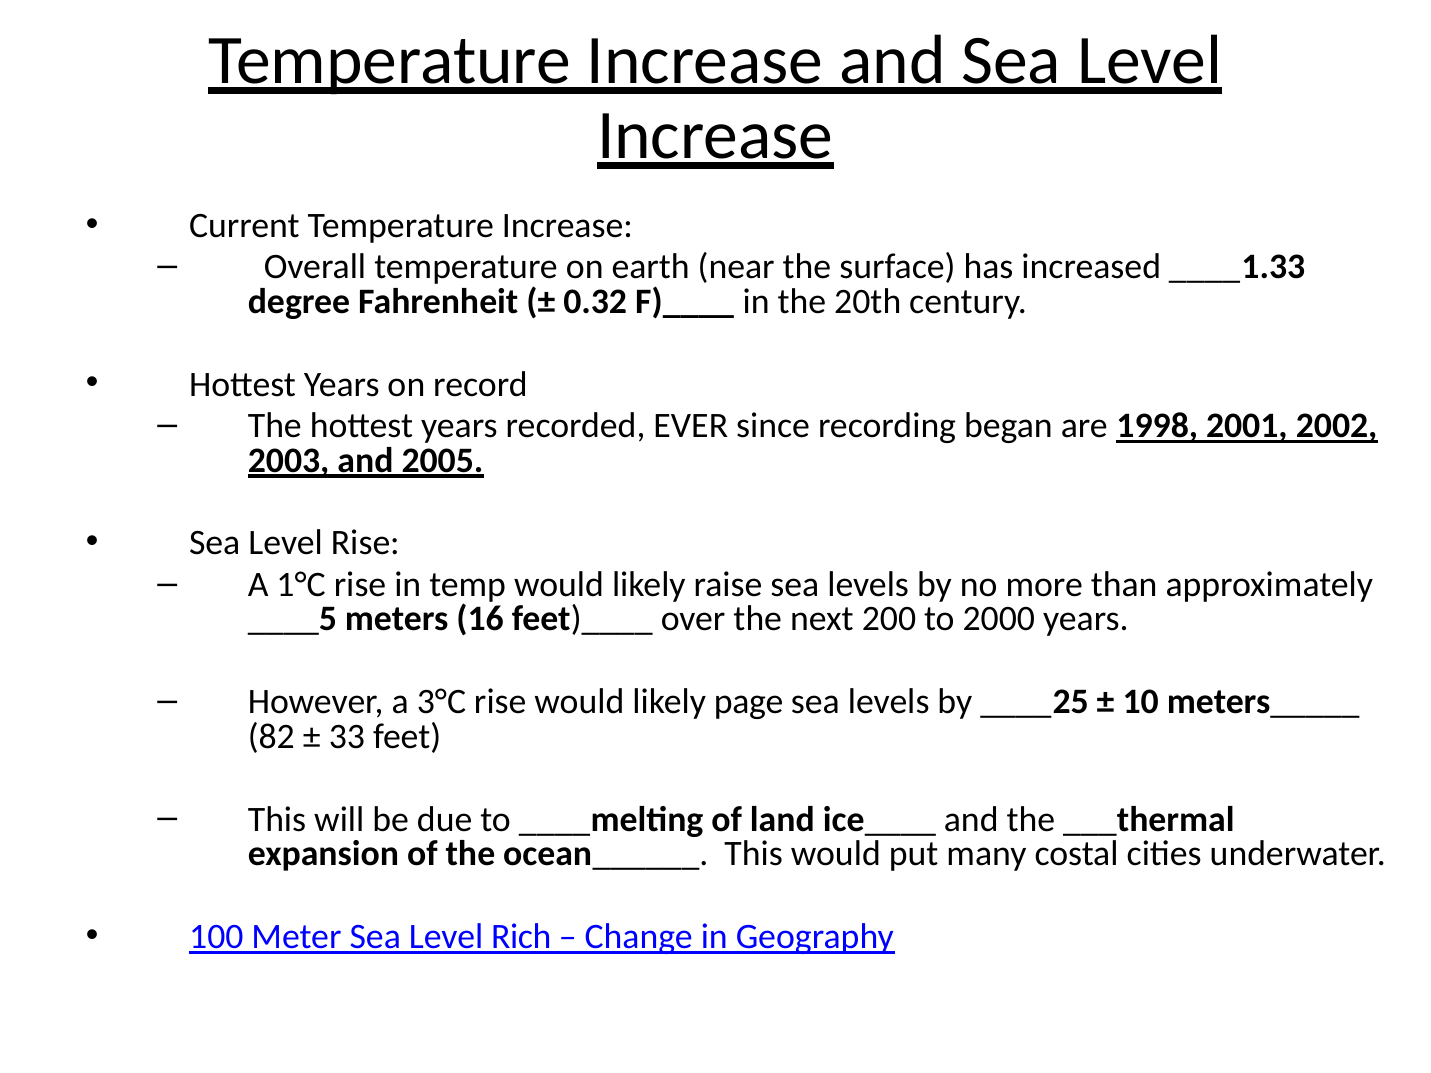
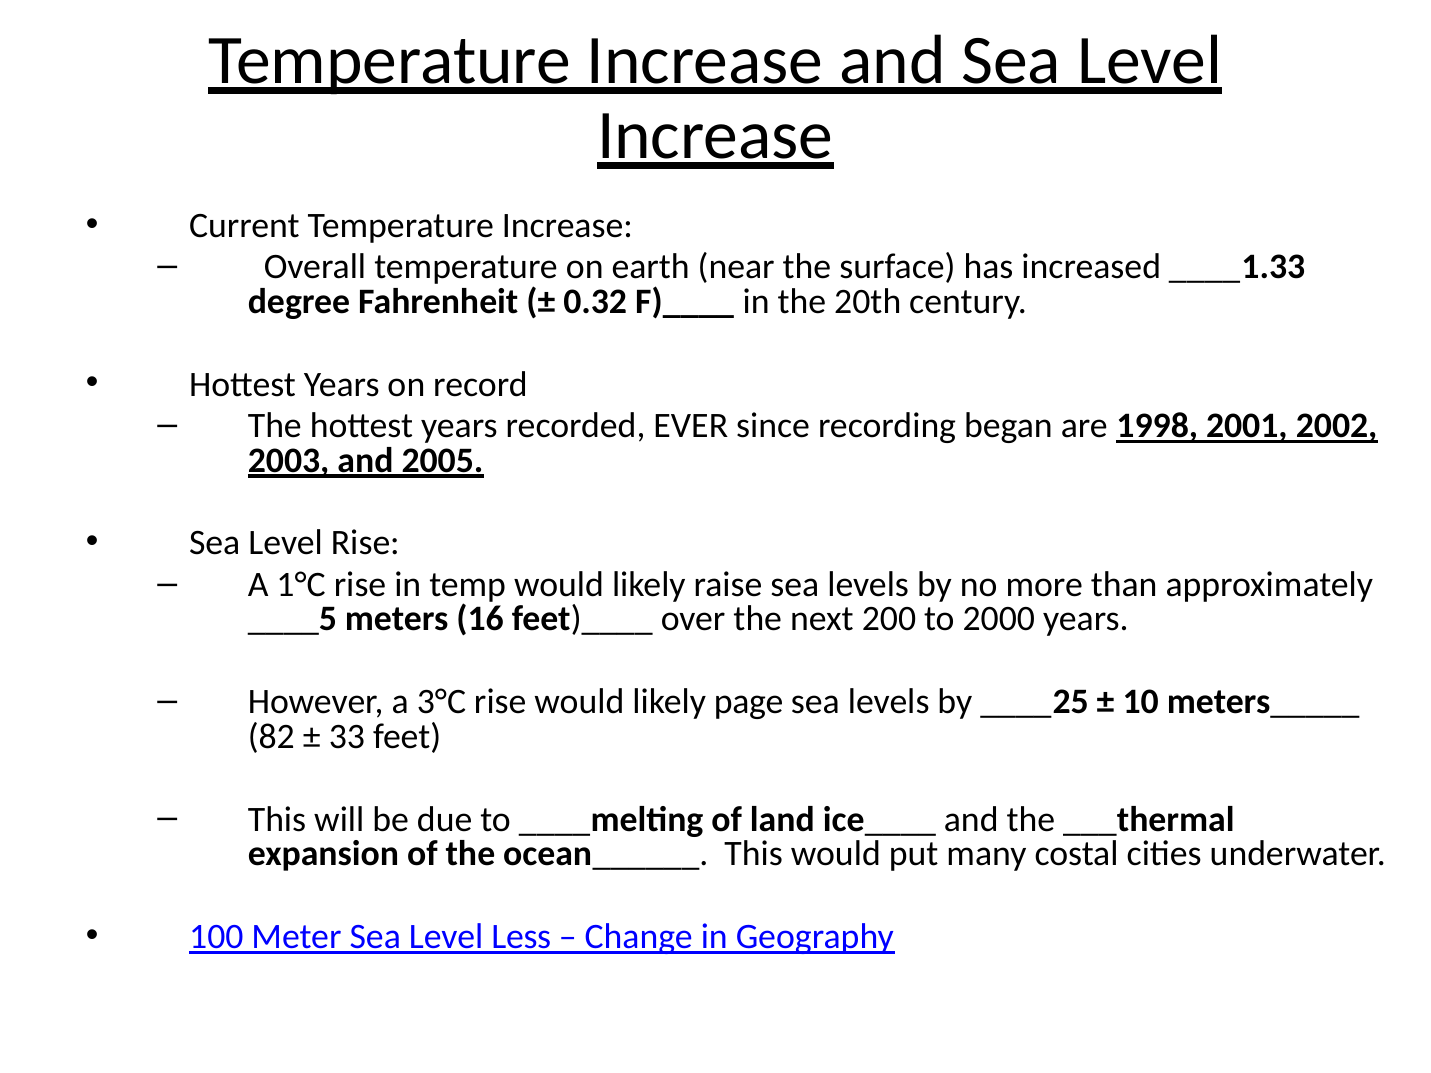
Rich: Rich -> Less
